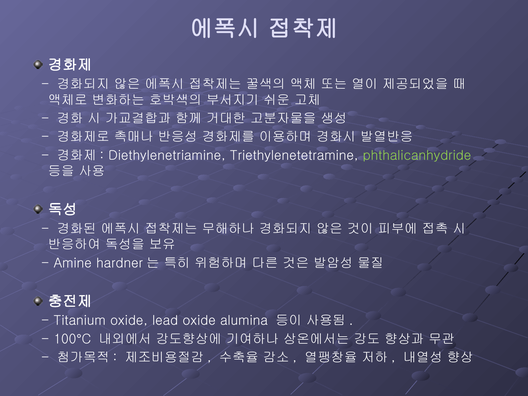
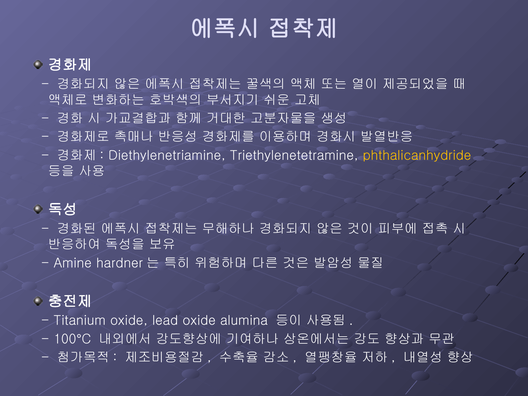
phthalicanhydride colour: light green -> yellow
